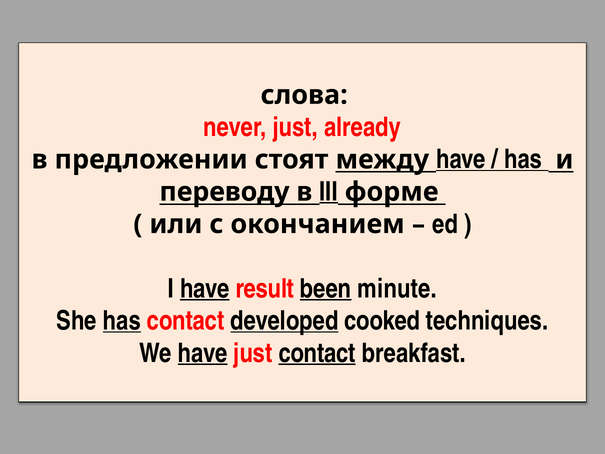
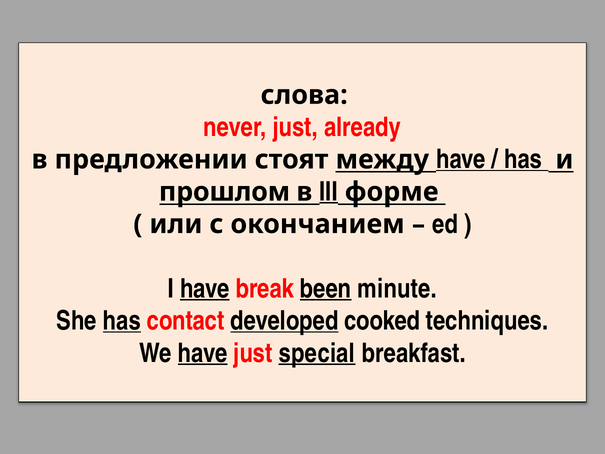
переводу: переводу -> прошлом
result: result -> break
just contact: contact -> special
